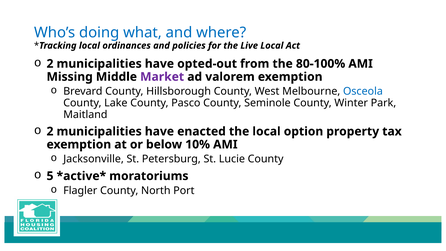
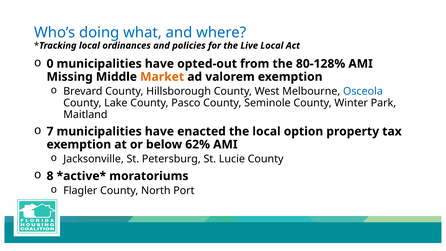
2 at (50, 64): 2 -> 0
80-100%: 80-100% -> 80-128%
Market colour: purple -> orange
2 at (50, 131): 2 -> 7
10%: 10% -> 62%
5: 5 -> 8
